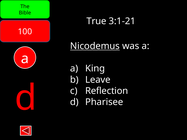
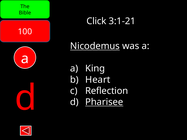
True: True -> Click
Leave: Leave -> Heart
Pharisee underline: none -> present
